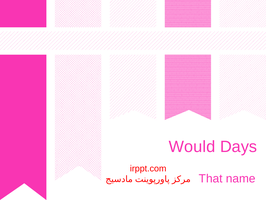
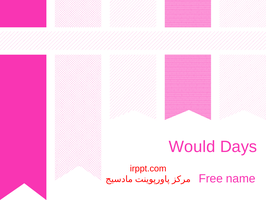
That: That -> Free
